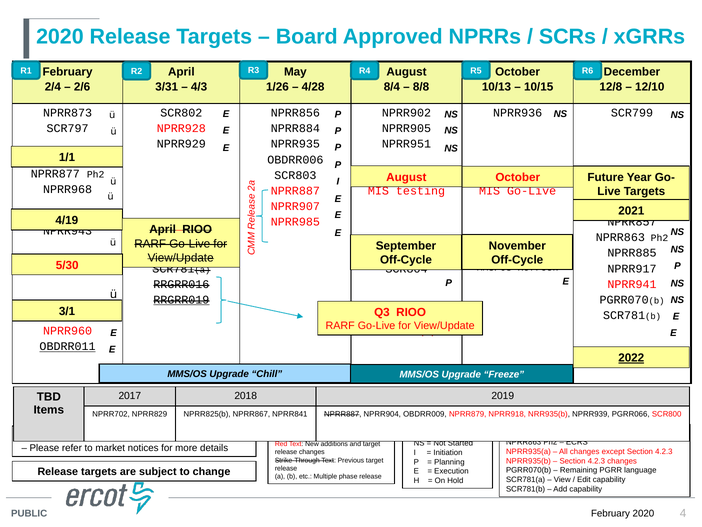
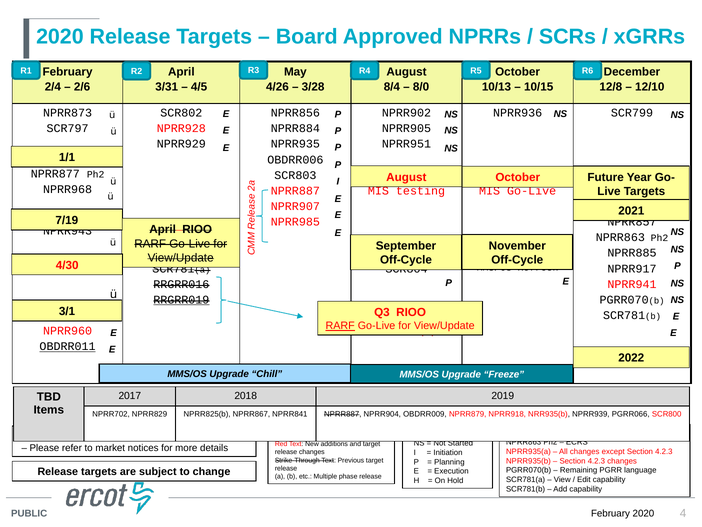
4/3: 4/3 -> 4/5
1/26: 1/26 -> 4/26
4/28: 4/28 -> 3/28
8/8: 8/8 -> 8/0
4/19: 4/19 -> 7/19
5/30: 5/30 -> 4/30
RARF at (340, 326) underline: none -> present
2022 underline: present -> none
